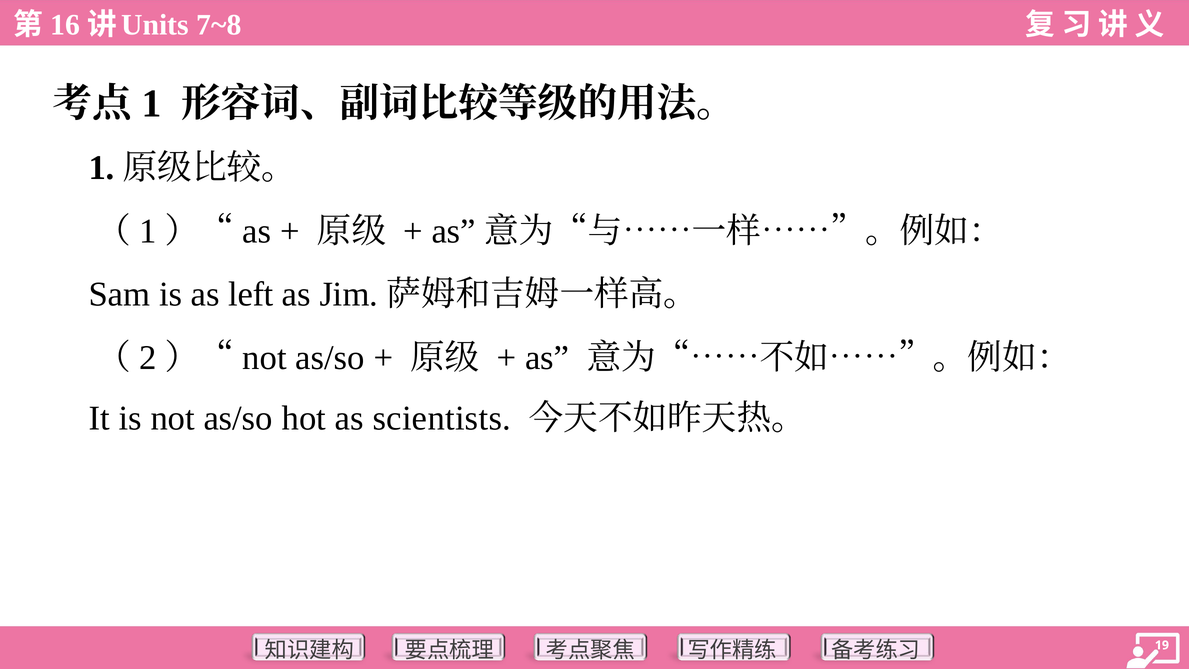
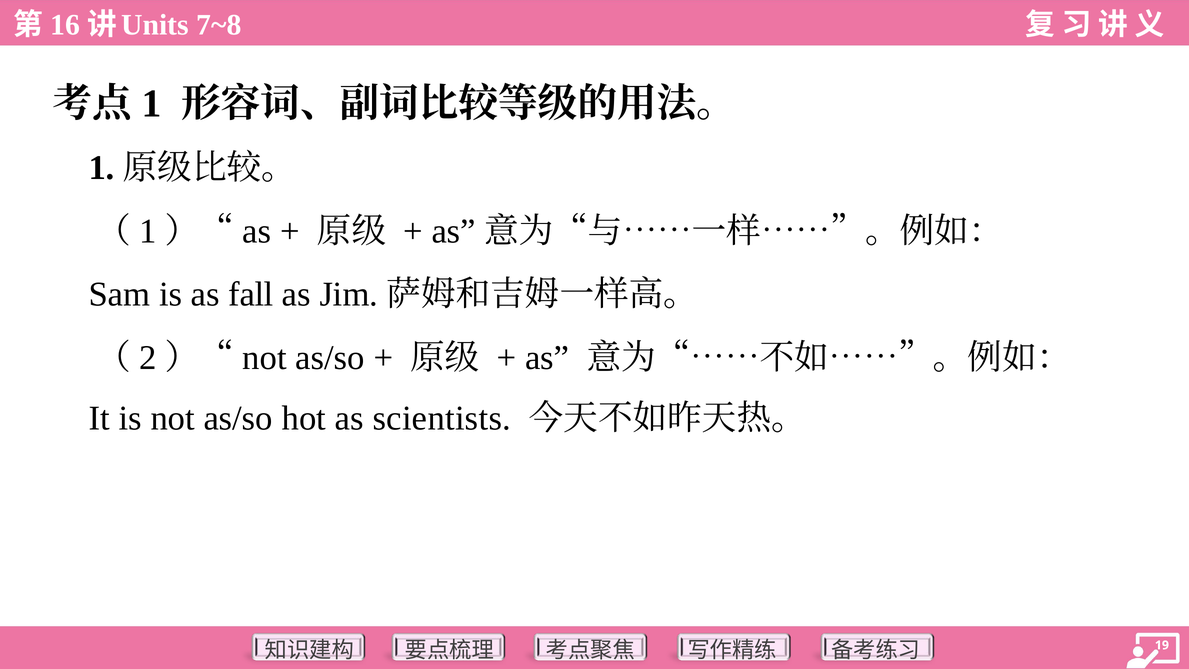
left: left -> fall
